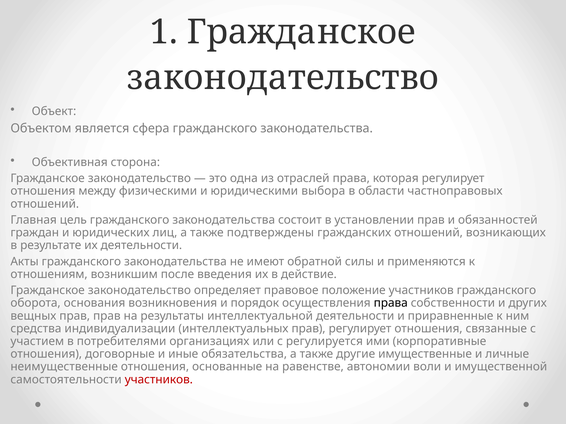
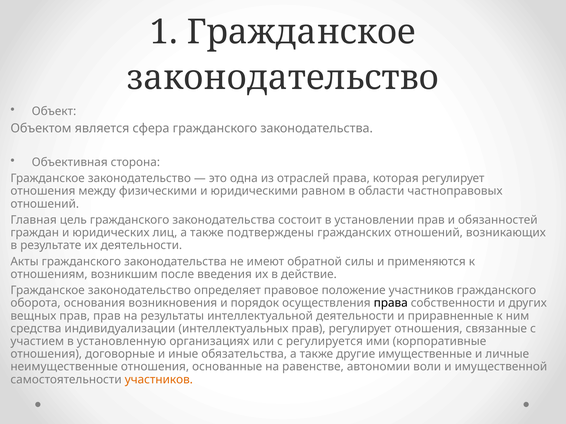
выбора: выбора -> равном
потребителями: потребителями -> установленную
участников at (159, 380) colour: red -> orange
